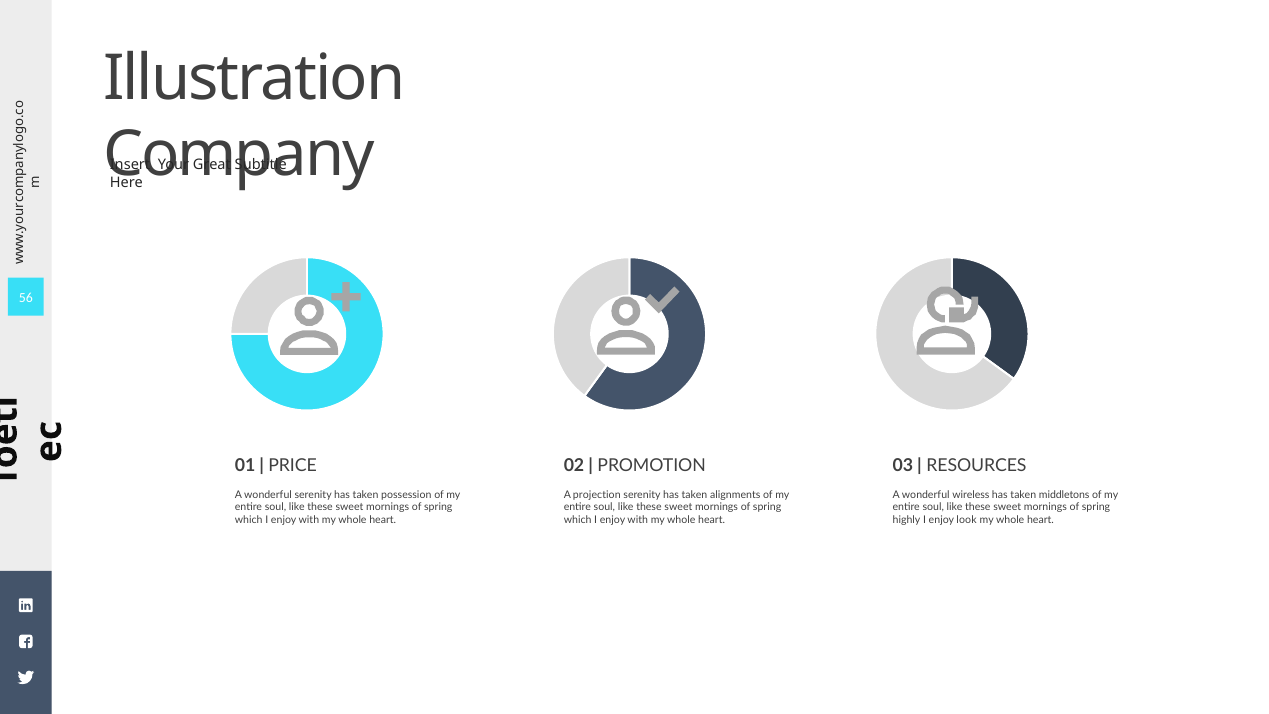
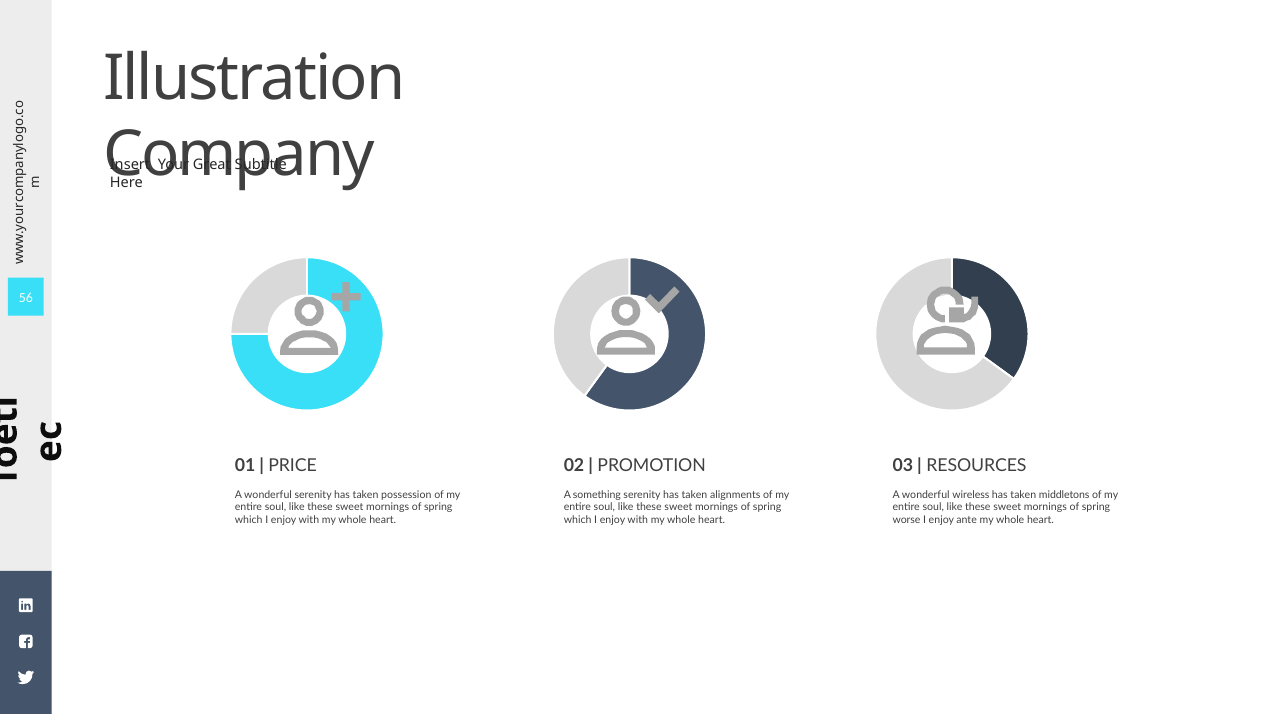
projection: projection -> something
highly: highly -> worse
look: look -> ante
